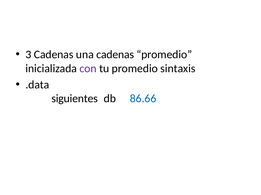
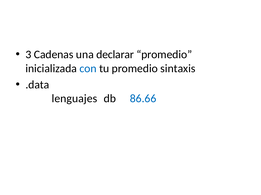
una cadenas: cadenas -> declarar
con colour: purple -> blue
siguientes: siguientes -> lenguajes
